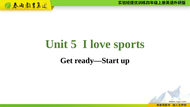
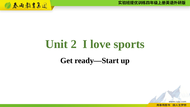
5: 5 -> 2
